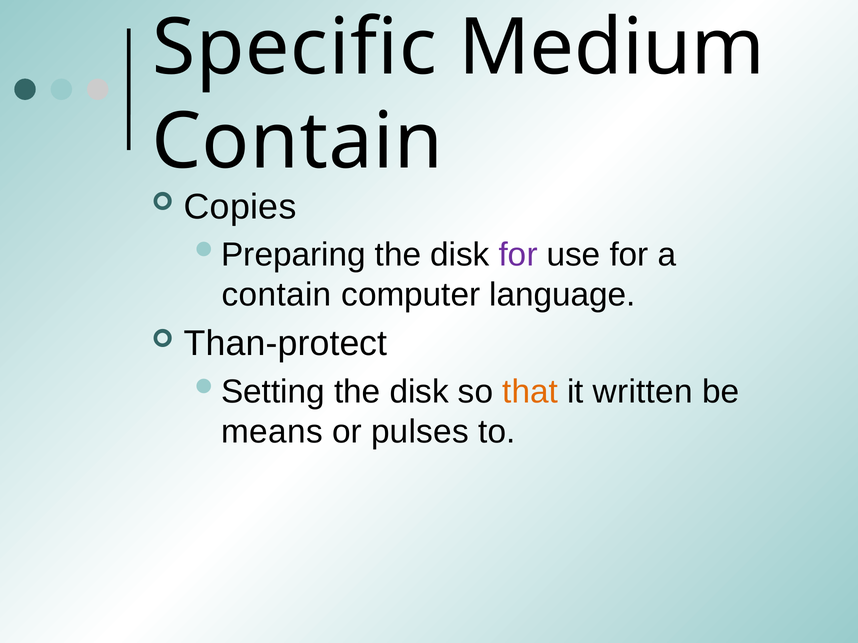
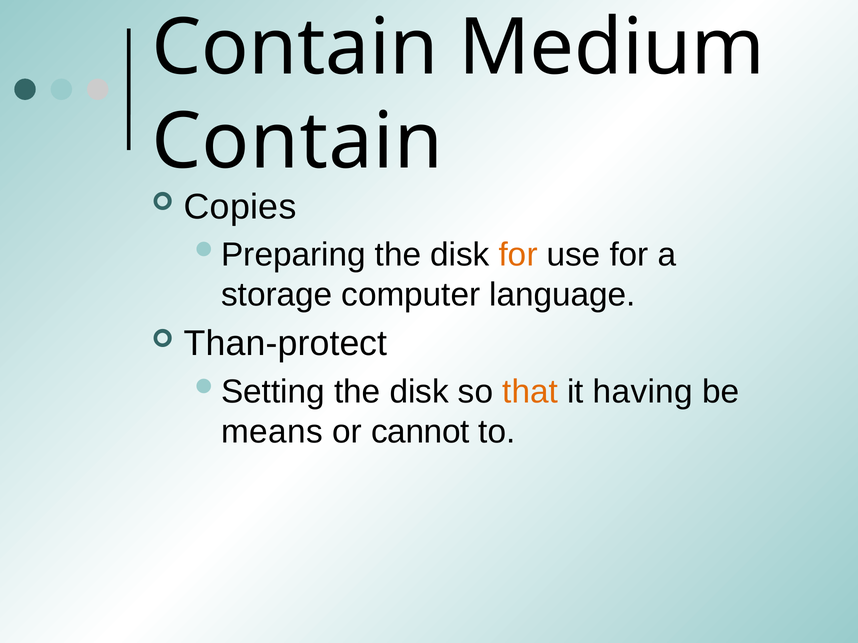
Specific at (294, 48): Specific -> Contain
for at (518, 255) colour: purple -> orange
contain at (277, 295): contain -> storage
written: written -> having
pulses: pulses -> cannot
